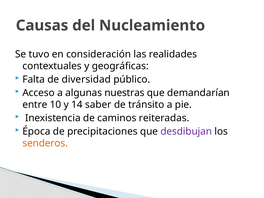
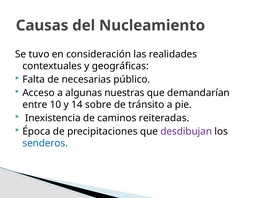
diversidad: diversidad -> necesarias
saber: saber -> sobre
senderos colour: orange -> blue
